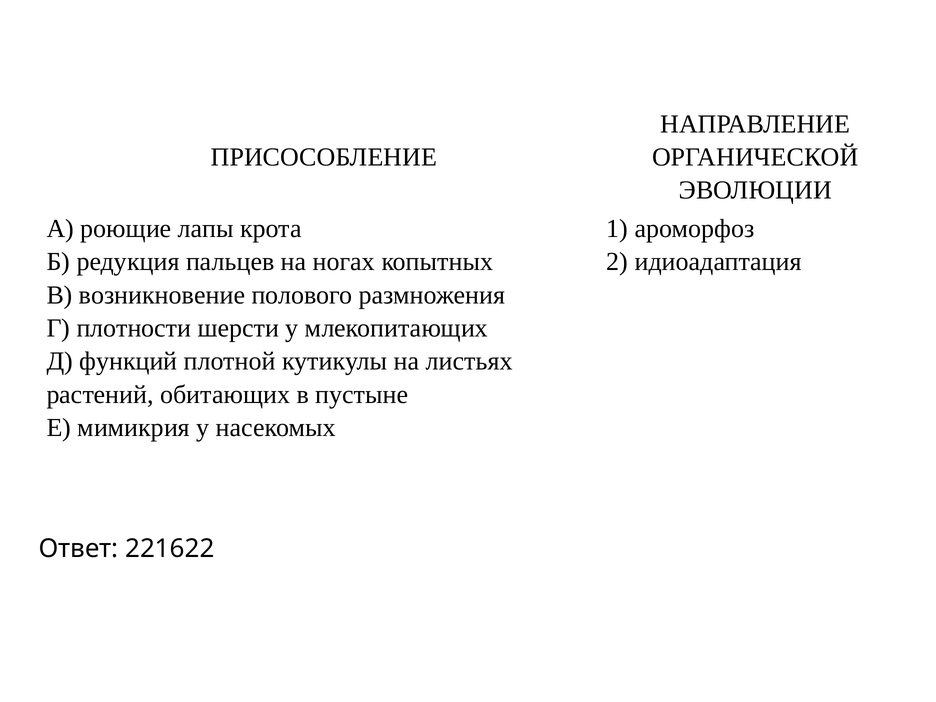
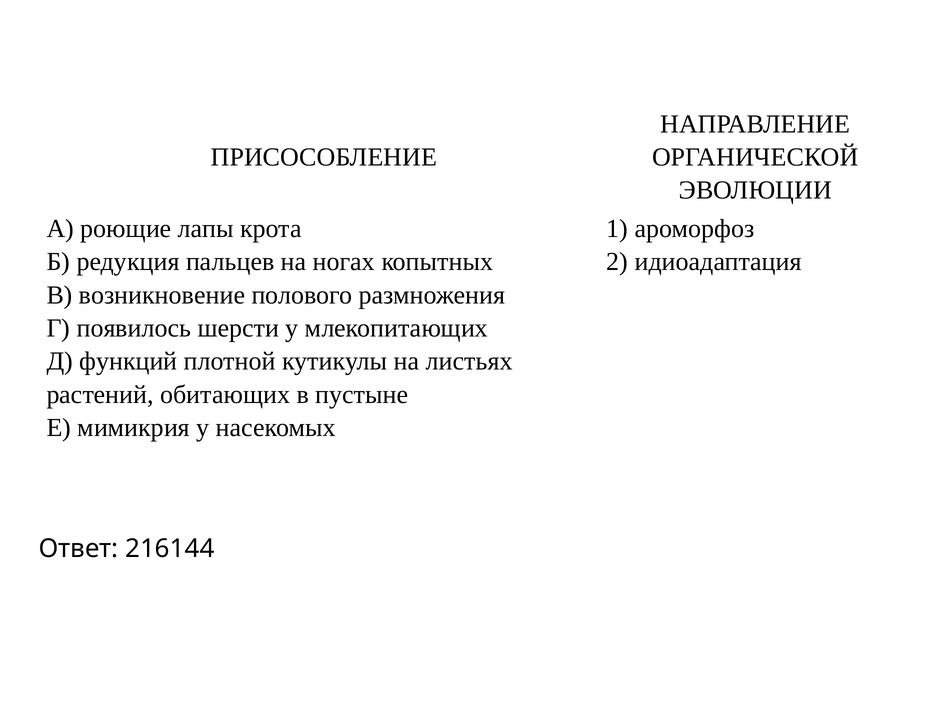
плотности: плотности -> появилось
221622: 221622 -> 216144
